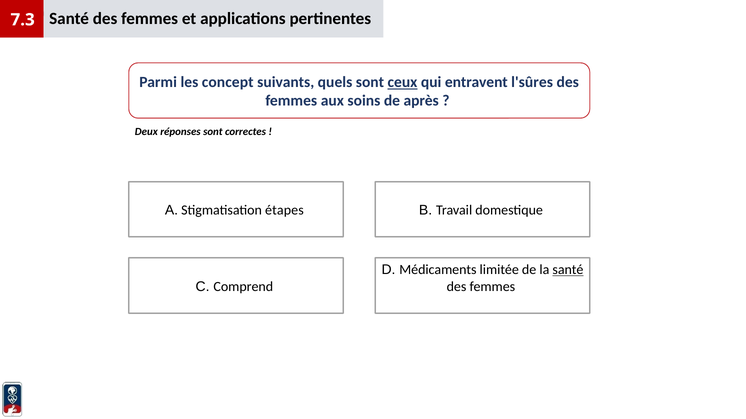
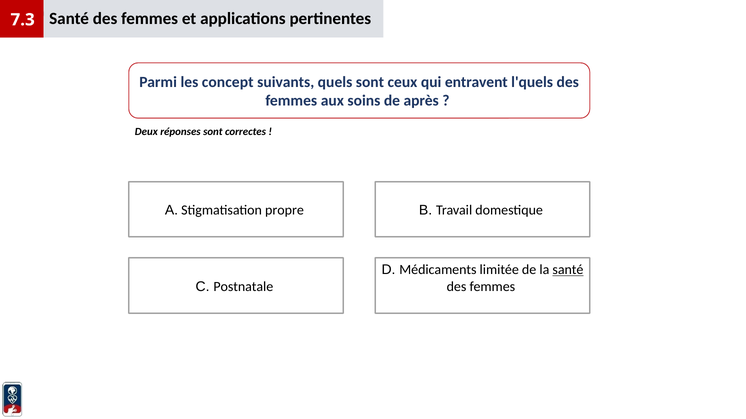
ceux underline: present -> none
l'sûres: l'sûres -> l'quels
étapes: étapes -> propre
Comprend: Comprend -> Postnatale
